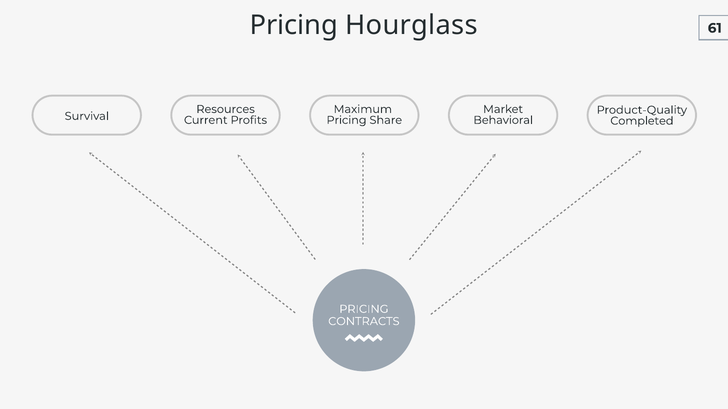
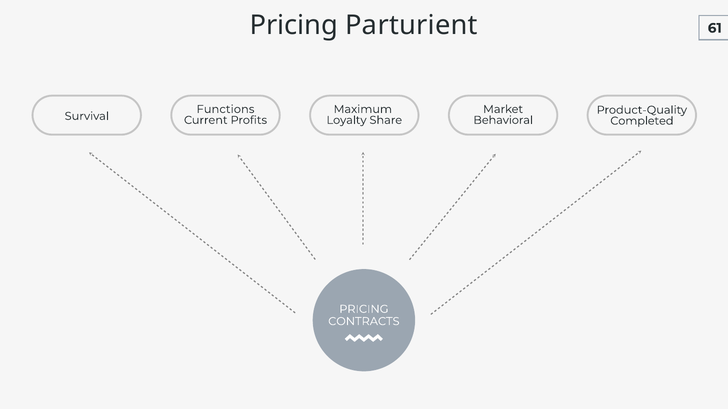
Hourglass: Hourglass -> Parturient
Resources: Resources -> Functions
Pricing at (347, 120): Pricing -> Loyalty
